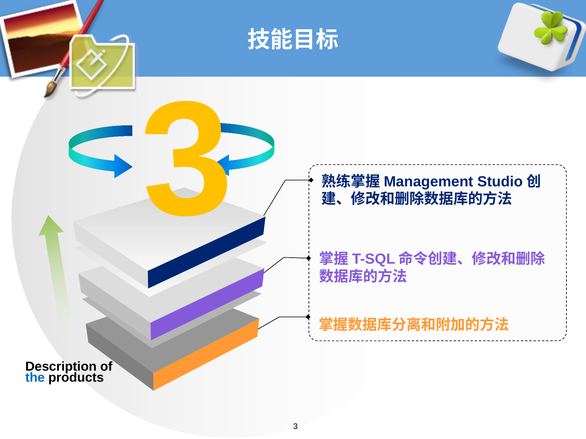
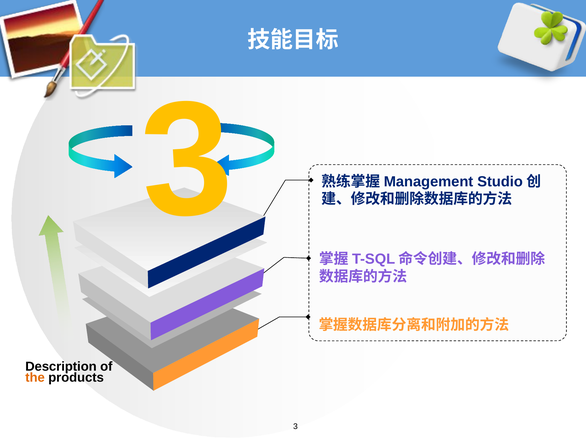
the colour: blue -> orange
